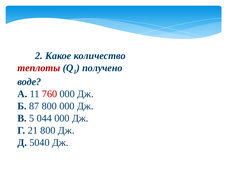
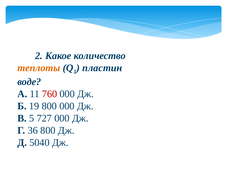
теплоты colour: red -> orange
получено: получено -> пластин
87: 87 -> 19
044: 044 -> 727
21: 21 -> 36
